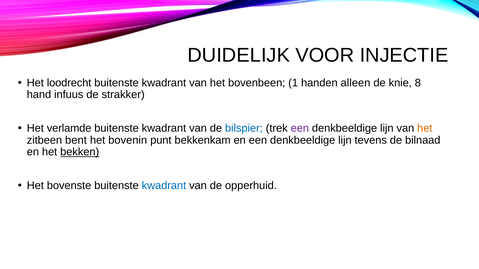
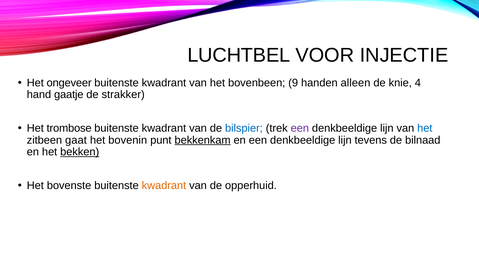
DUIDELIJK: DUIDELIJK -> LUCHTBEL
loodrecht: loodrecht -> ongeveer
1: 1 -> 9
8: 8 -> 4
infuus: infuus -> gaatje
verlamde: verlamde -> trombose
het at (425, 128) colour: orange -> blue
bent: bent -> gaat
bekkenkam underline: none -> present
kwadrant at (164, 186) colour: blue -> orange
